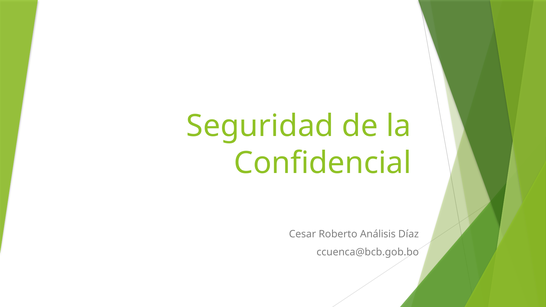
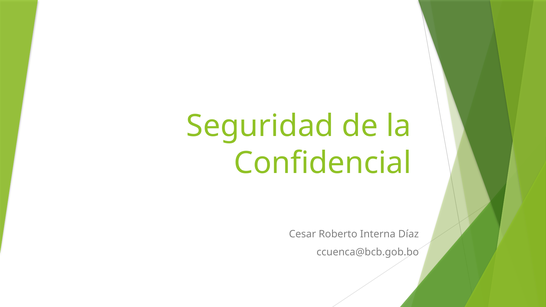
Análisis: Análisis -> Interna
